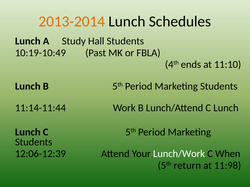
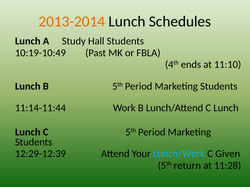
12:06-12:39: 12:06-12:39 -> 12:29-12:39
Lunch/Work colour: white -> light blue
When: When -> Given
11:98: 11:98 -> 11:28
